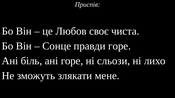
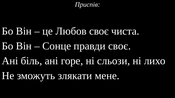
правди горе: горе -> своє
